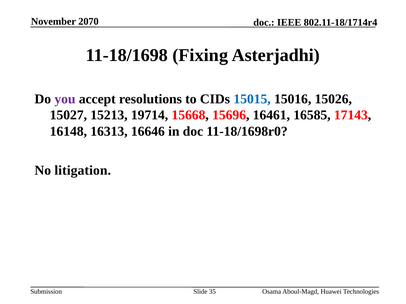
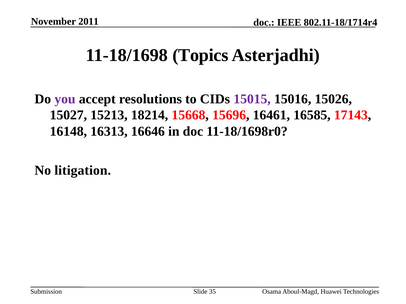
2070: 2070 -> 2011
Fixing: Fixing -> Topics
15015 colour: blue -> purple
19714: 19714 -> 18214
